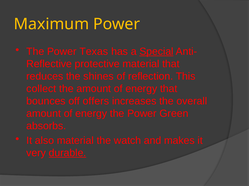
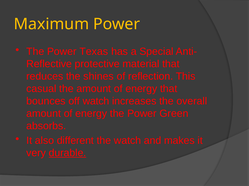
Special underline: present -> none
collect: collect -> casual
off offers: offers -> watch
also material: material -> different
